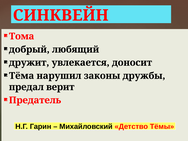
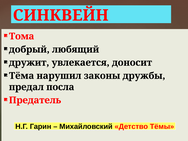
верит: верит -> посла
